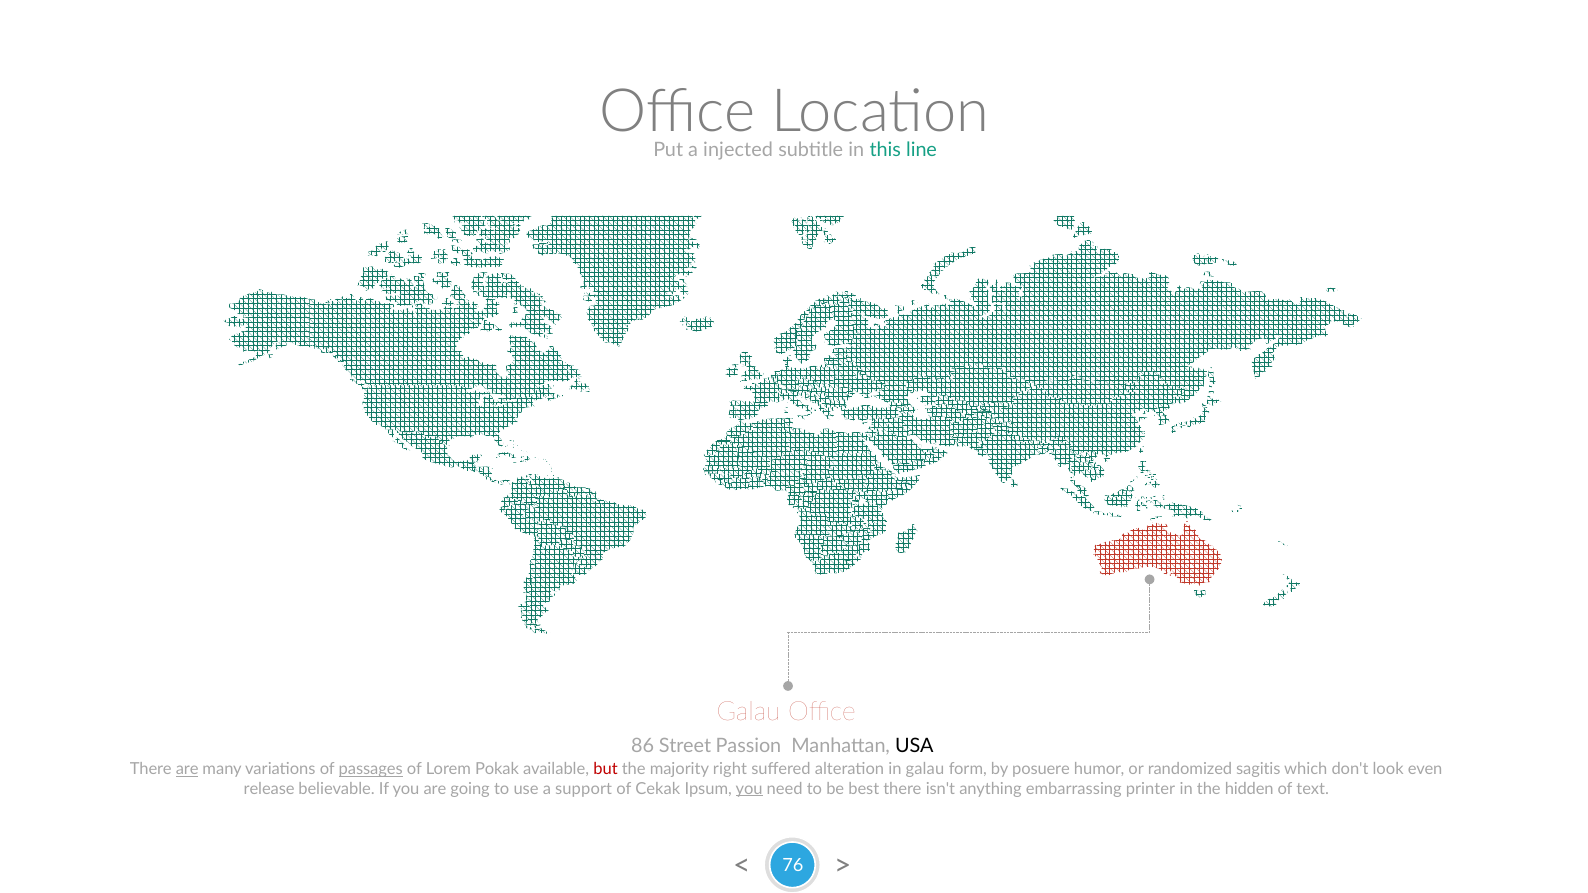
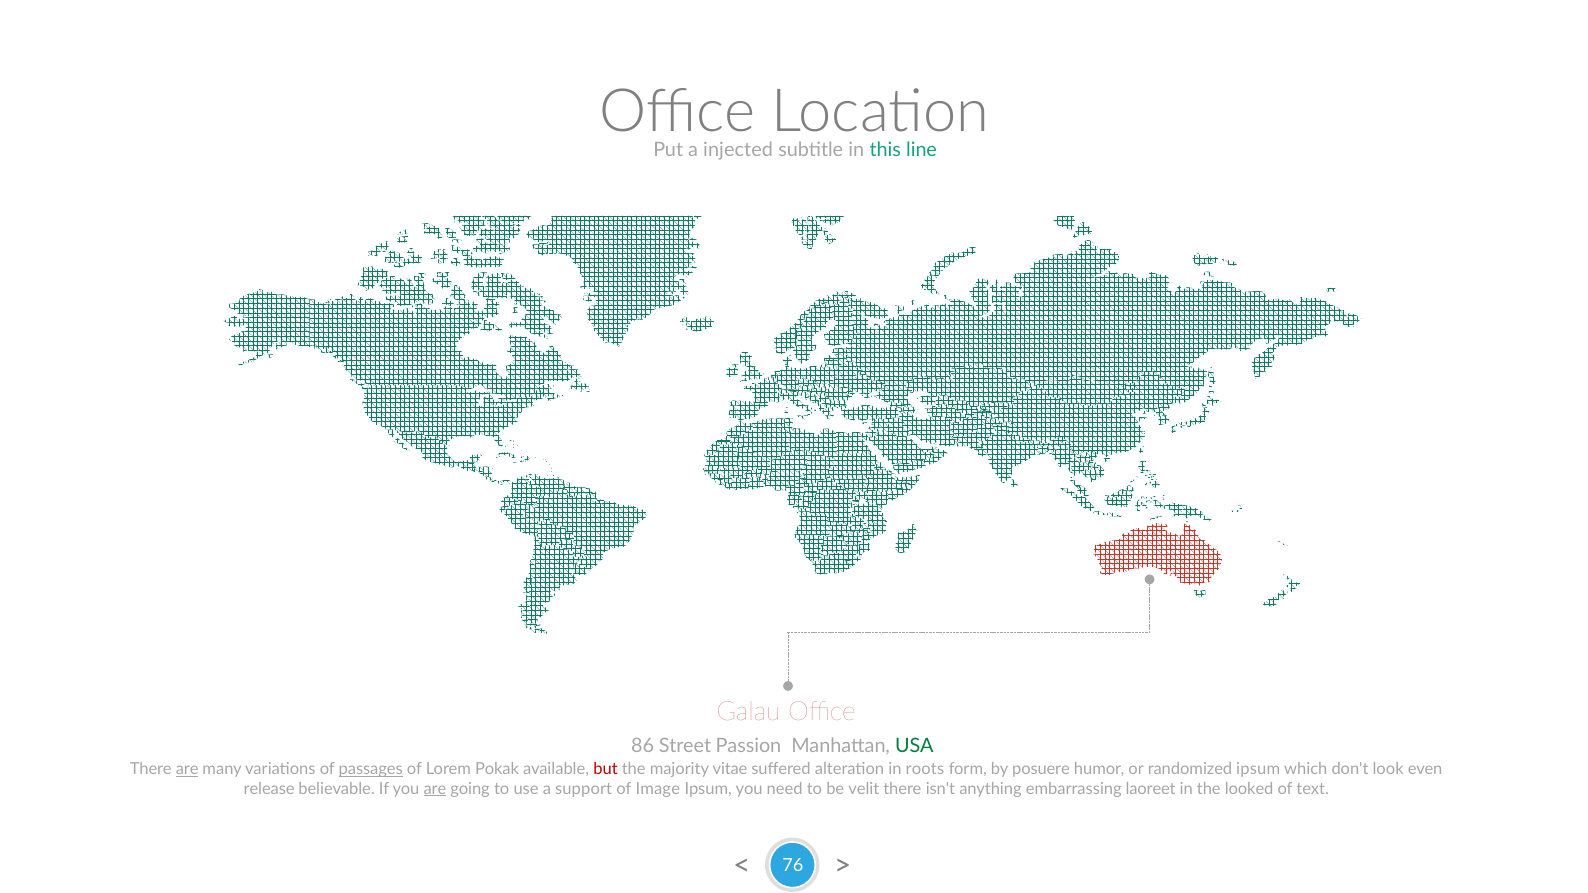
USA colour: black -> green
right: right -> vitae
in galau: galau -> roots
randomized sagitis: sagitis -> ipsum
are at (435, 789) underline: none -> present
Cekak: Cekak -> Image
you at (749, 789) underline: present -> none
best: best -> velit
printer: printer -> laoreet
hidden: hidden -> looked
